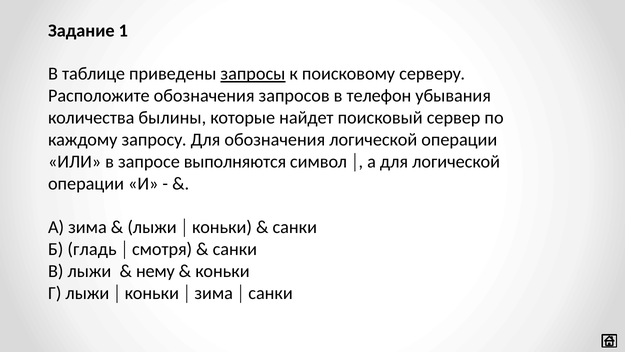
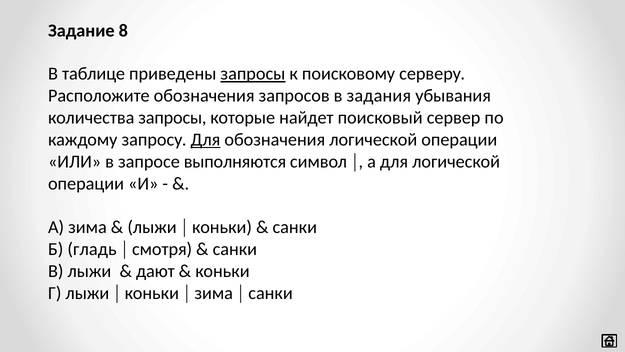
1: 1 -> 8
телефон: телефон -> задания
количества былины: былины -> запросы
Для at (206, 139) underline: none -> present
нему: нему -> дают
